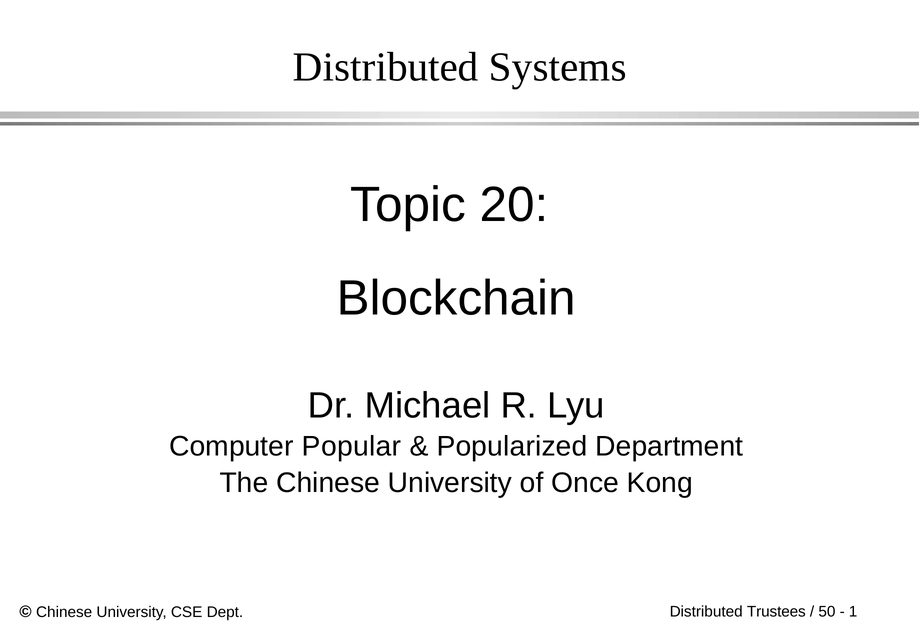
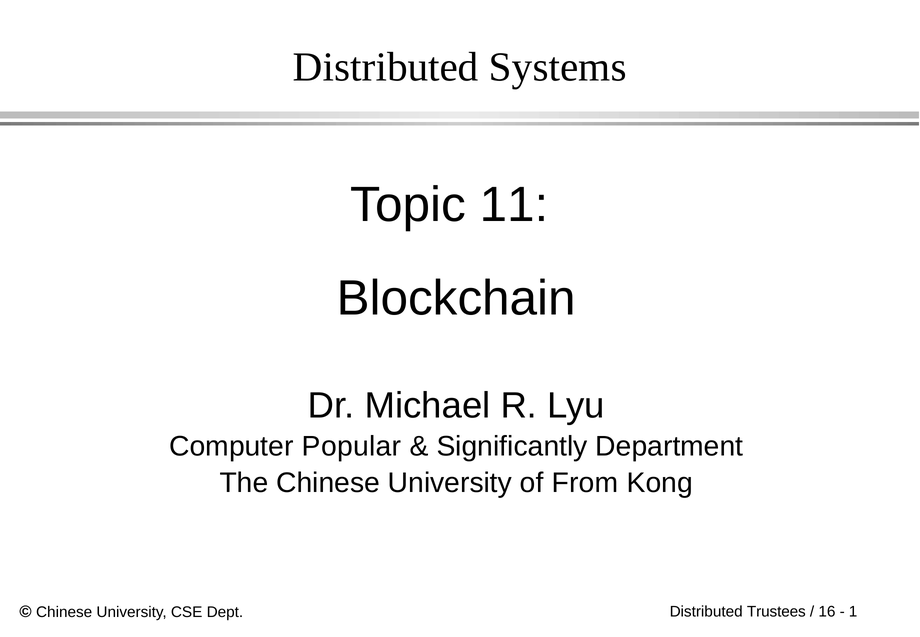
20: 20 -> 11
Popularized: Popularized -> Significantly
Once: Once -> From
50: 50 -> 16
